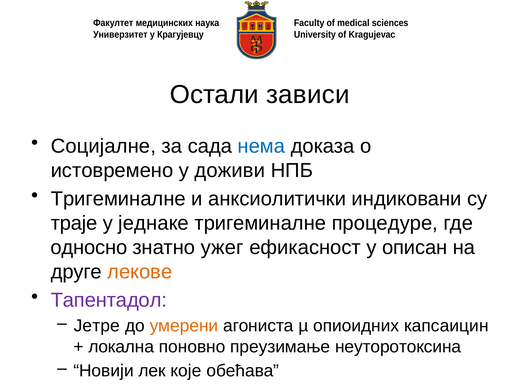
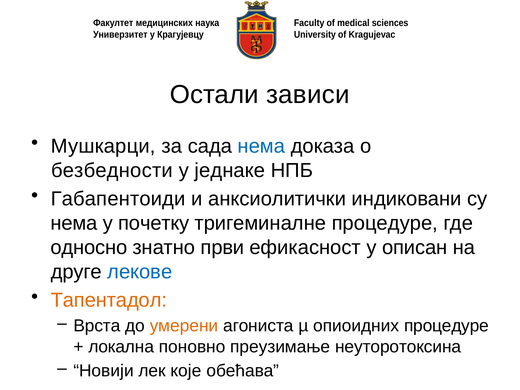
Социјалне: Социјалне -> Мушкарци
истовремено: истовремено -> безбедности
доживи: доживи -> једнаке
Тригеминалне at (118, 199): Тригеминалне -> Габапентоиди
траје at (74, 223): траје -> нема
једнаке: једнаке -> почетку
ужег: ужег -> први
лекове colour: orange -> blue
Тапентадол colour: purple -> orange
Јетре: Јетре -> Врста
опиоидних капсаицин: капсаицин -> процедуре
